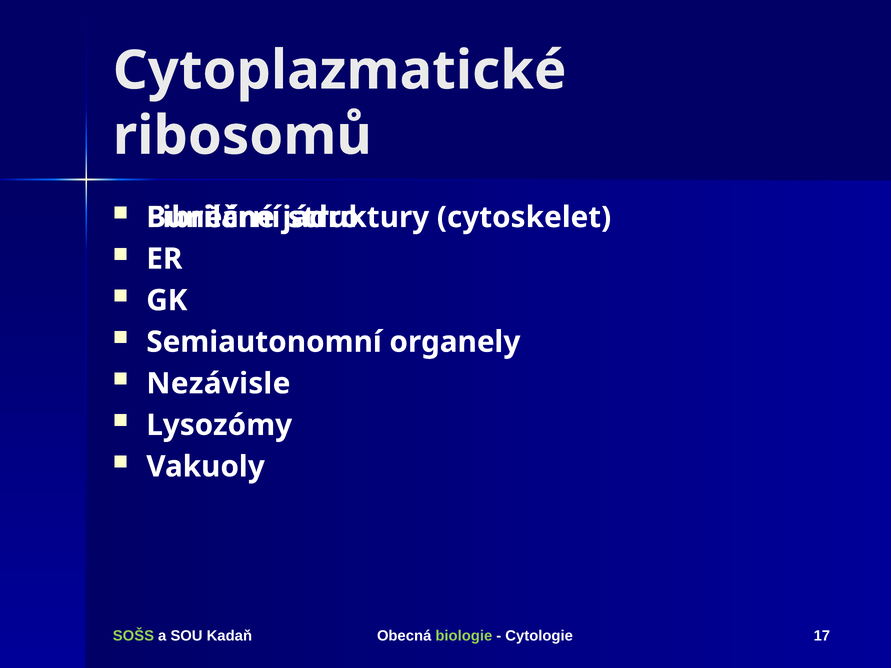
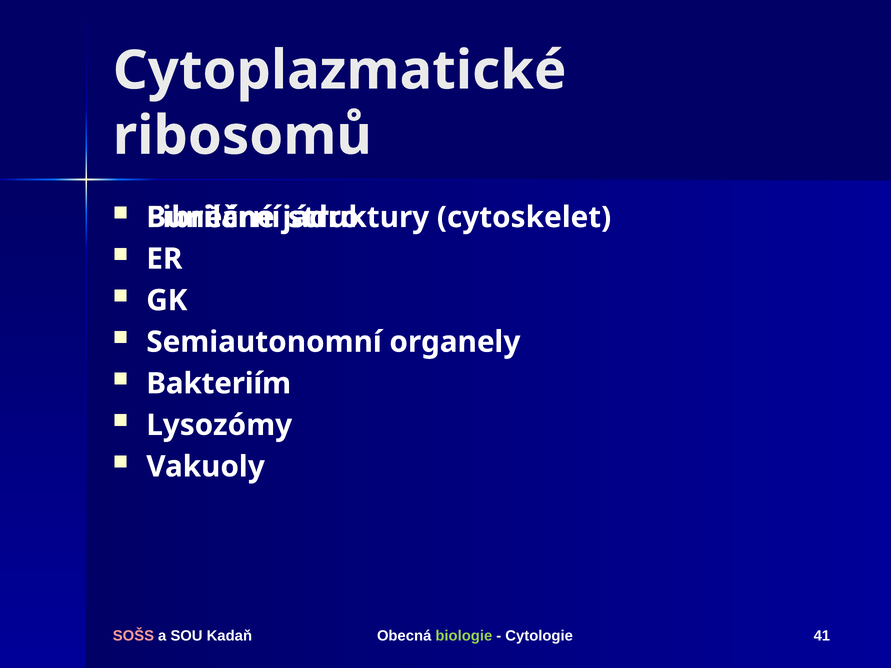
Nezávisle: Nezávisle -> Bakteriím
SOŠS colour: light green -> pink
17: 17 -> 41
